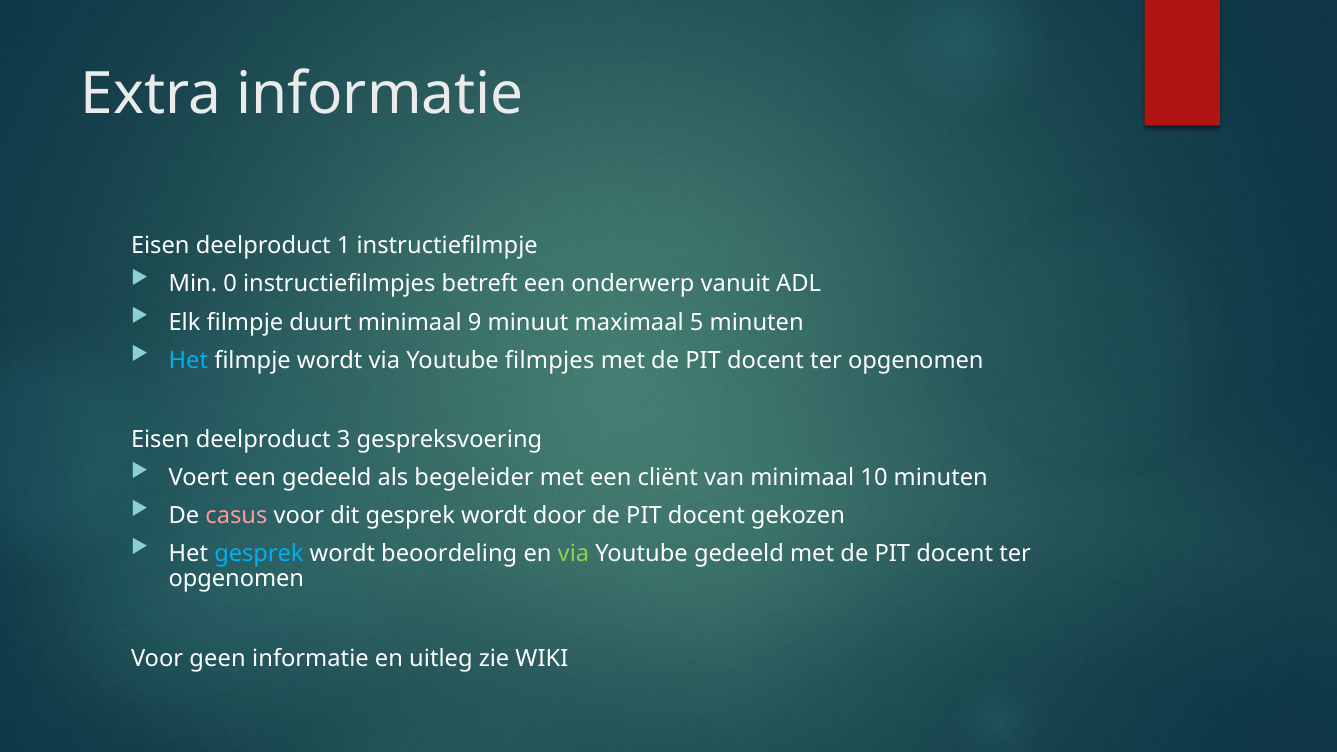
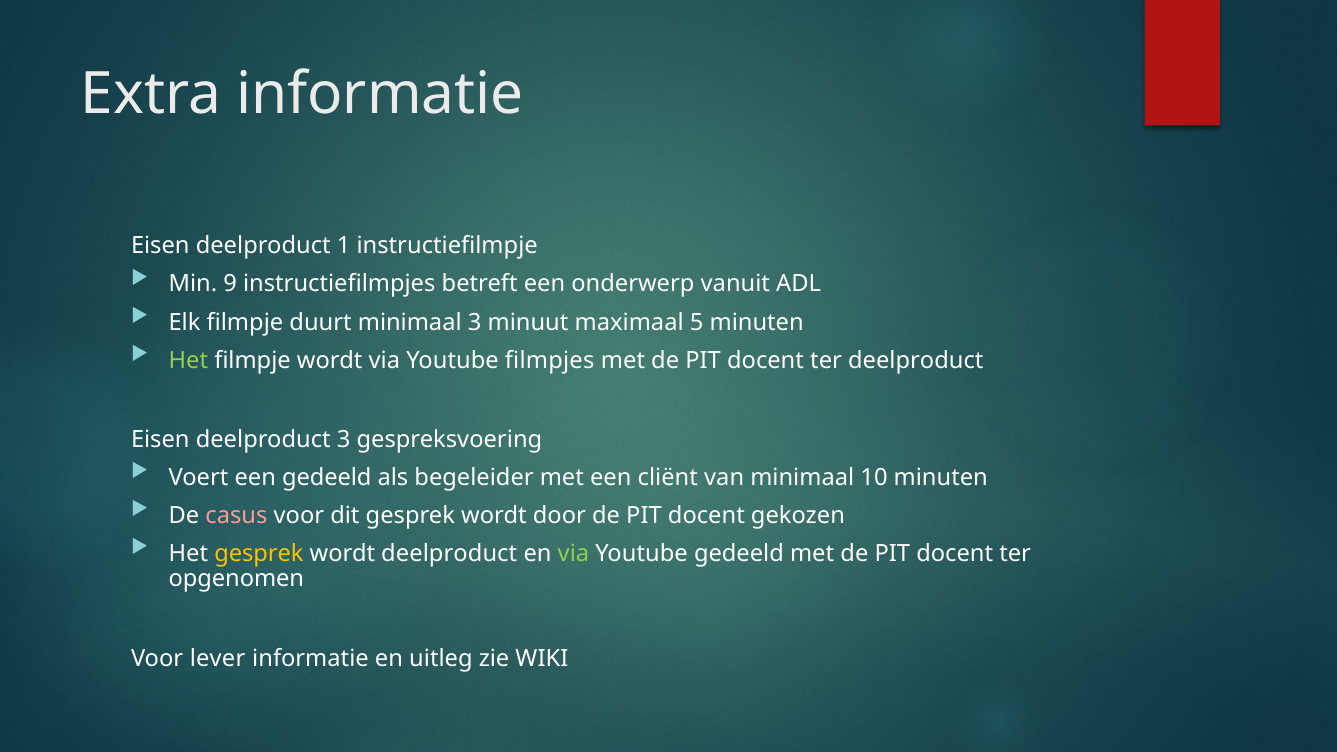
0: 0 -> 9
minimaal 9: 9 -> 3
Het at (188, 360) colour: light blue -> light green
opgenomen at (916, 360): opgenomen -> deelproduct
gesprek at (259, 554) colour: light blue -> yellow
wordt beoordeling: beoordeling -> deelproduct
geen: geen -> lever
